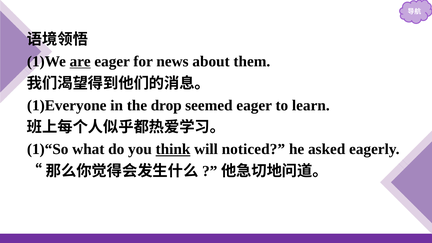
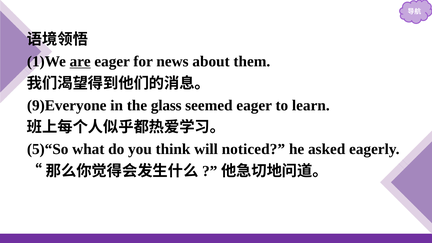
1)Everyone: 1)Everyone -> 9)Everyone
drop: drop -> glass
1)“So: 1)“So -> 5)“So
think underline: present -> none
